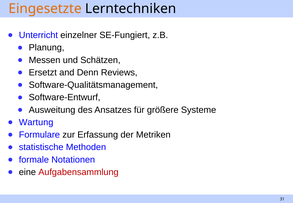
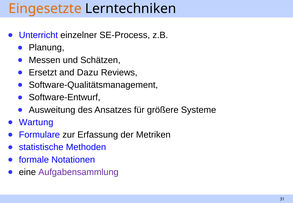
SE-Fungiert: SE-Fungiert -> SE-Process
Denn: Denn -> Dazu
Aufgabensammlung colour: red -> purple
